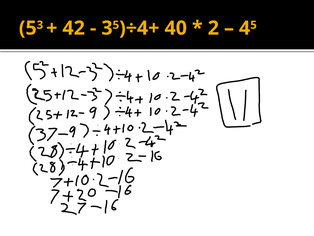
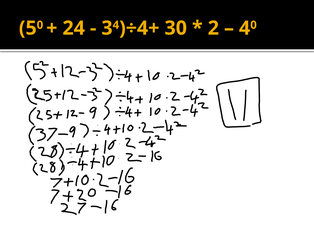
3 at (40, 25): 3 -> 0
42: 42 -> 24
5 at (116, 25): 5 -> 4
40: 40 -> 30
5 at (254, 25): 5 -> 0
